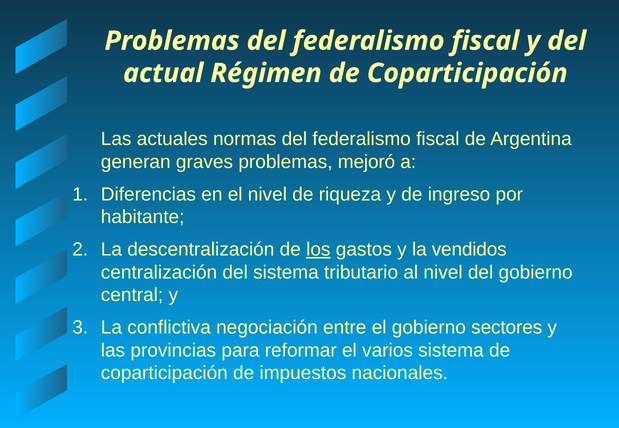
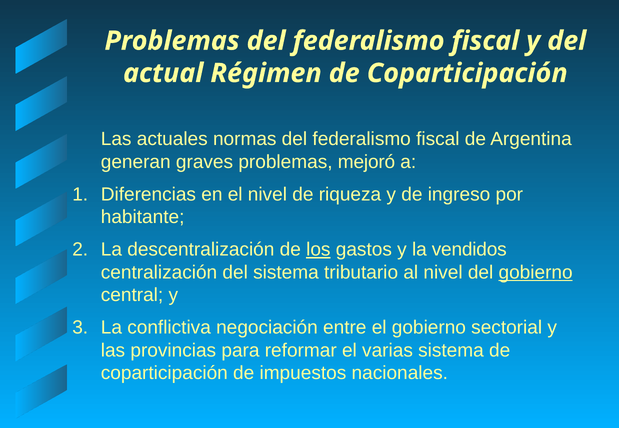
gobierno at (536, 273) underline: none -> present
sectores: sectores -> sectorial
varios: varios -> varias
